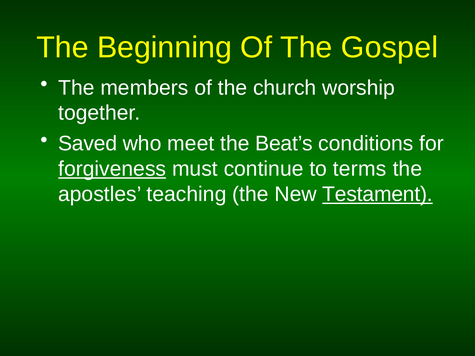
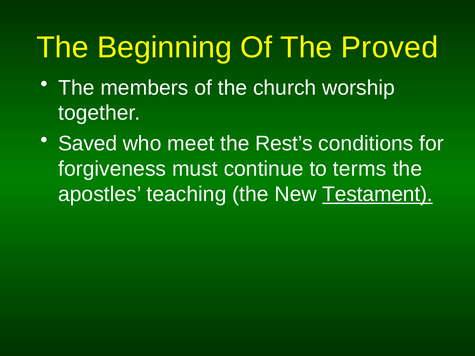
Gospel: Gospel -> Proved
Beat’s: Beat’s -> Rest’s
forgiveness underline: present -> none
